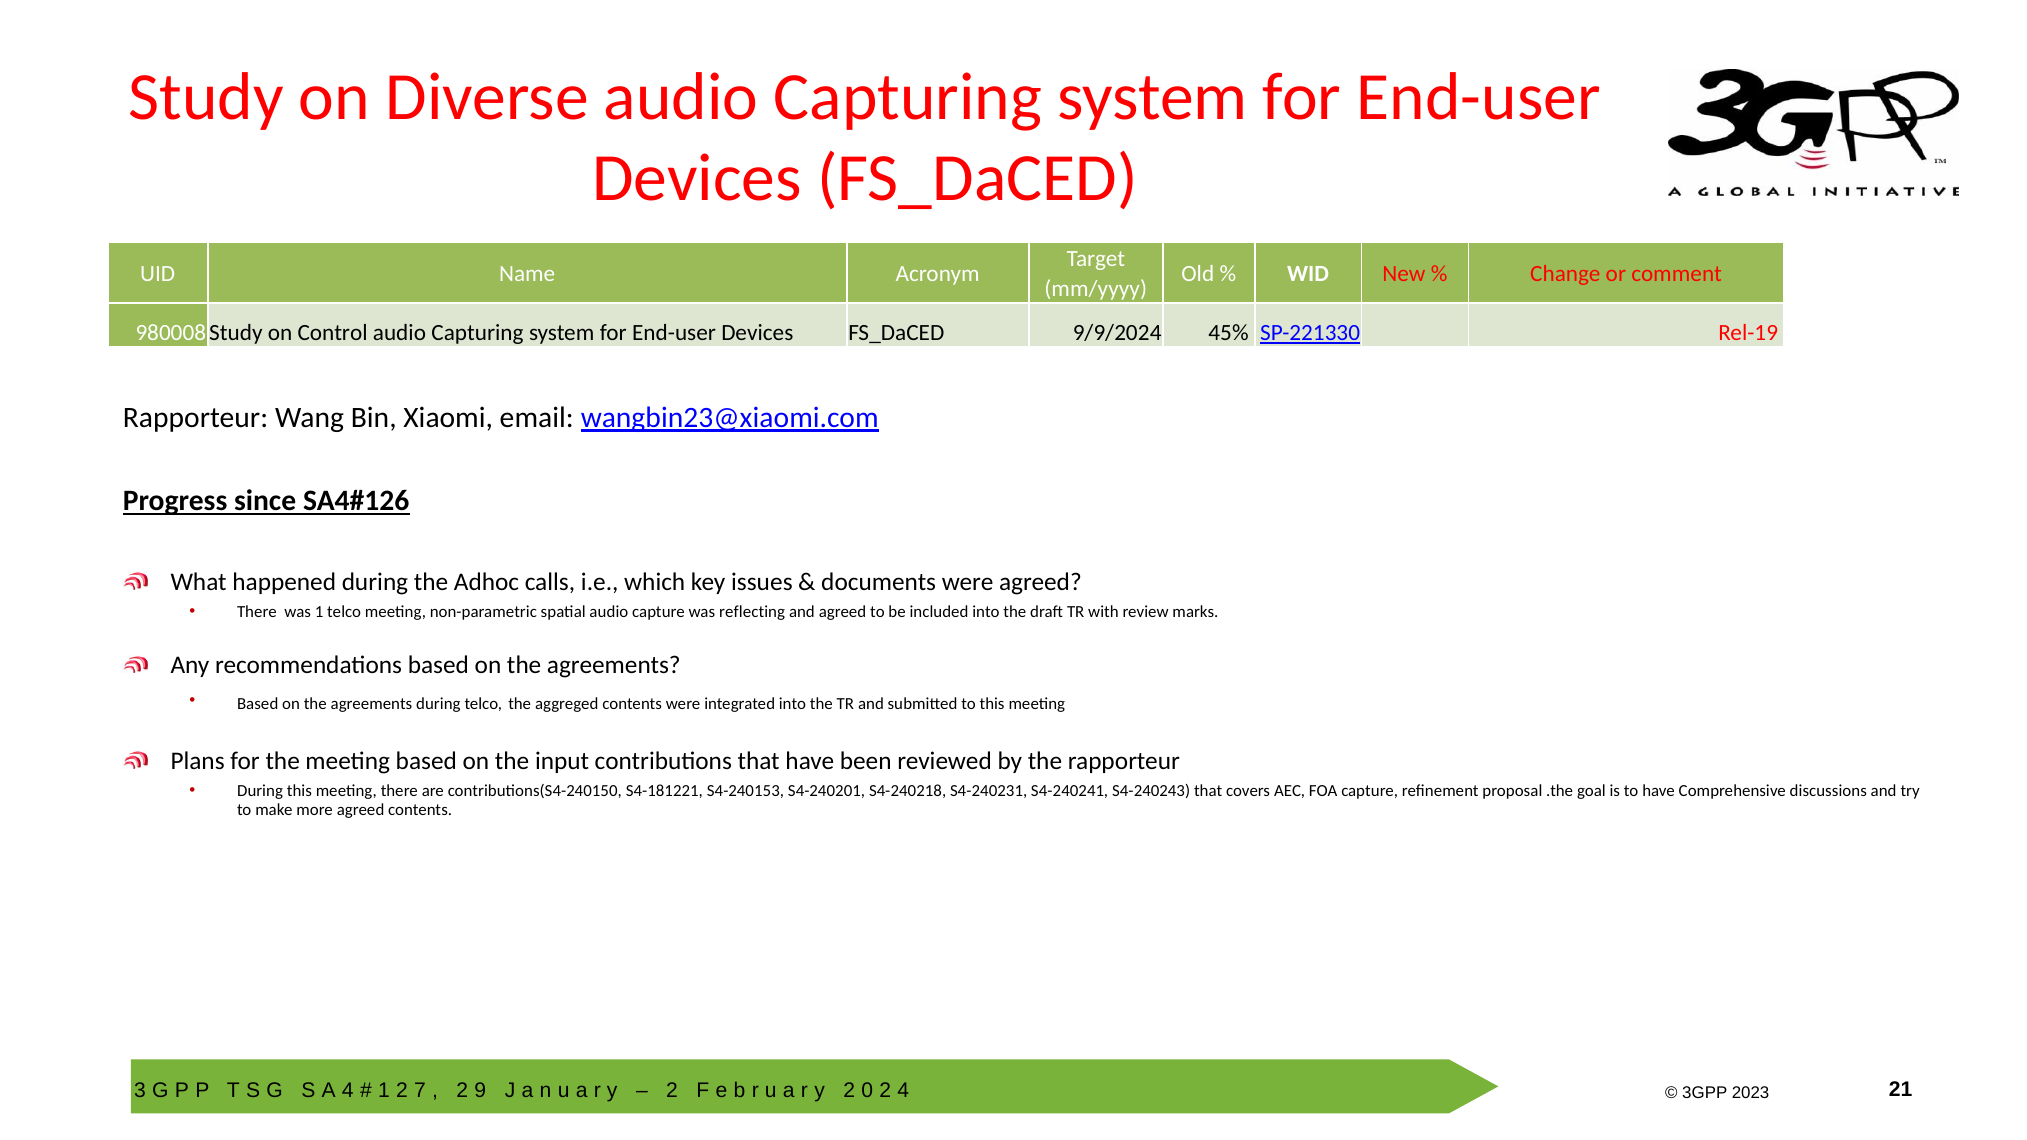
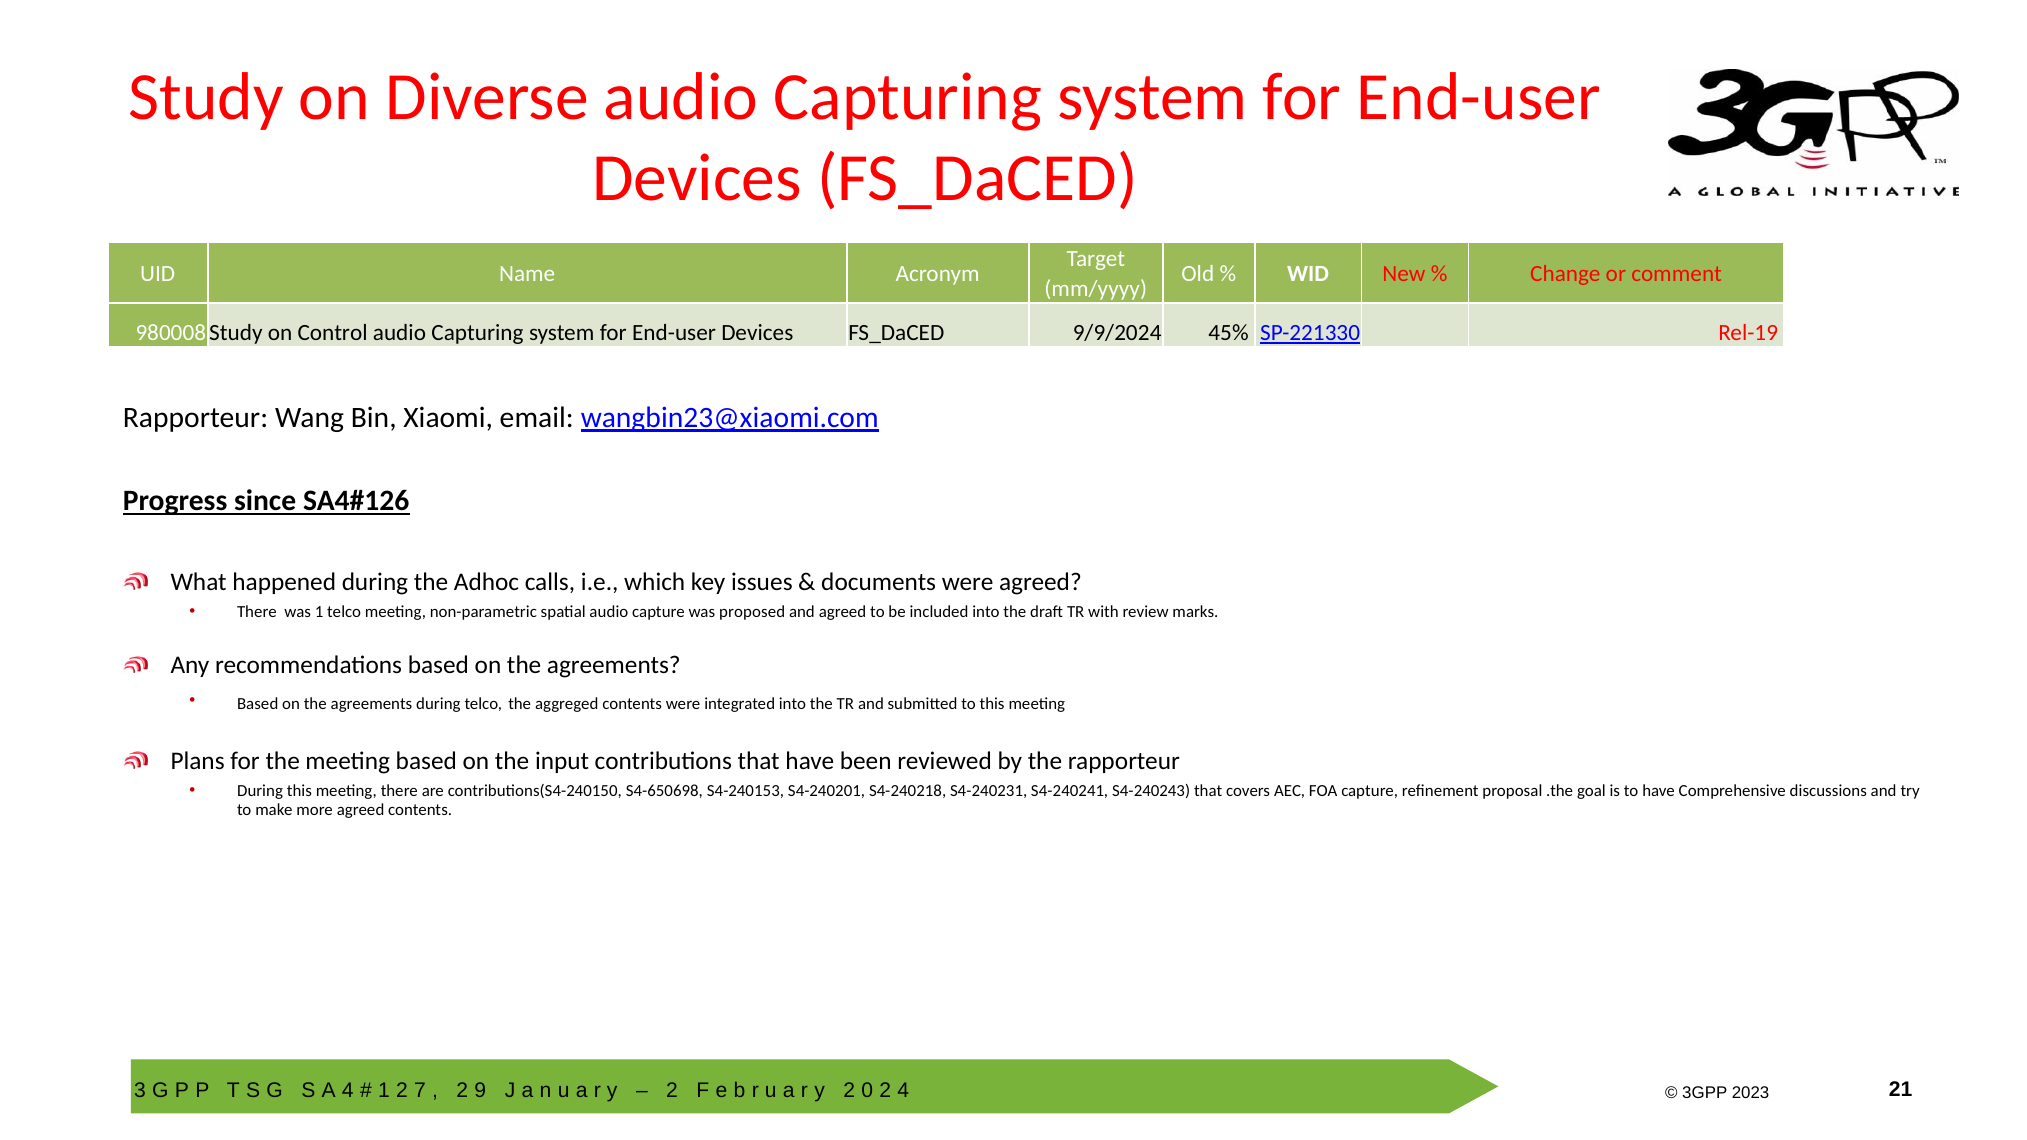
reflecting: reflecting -> proposed
S4-181221: S4-181221 -> S4-650698
